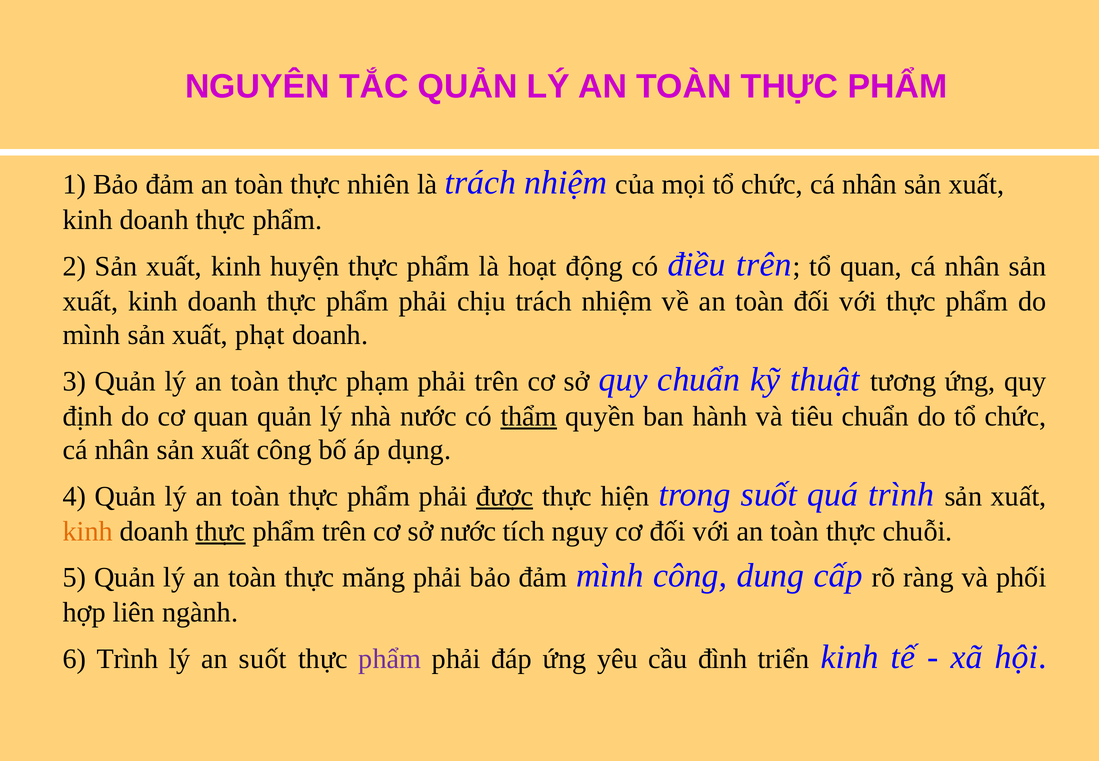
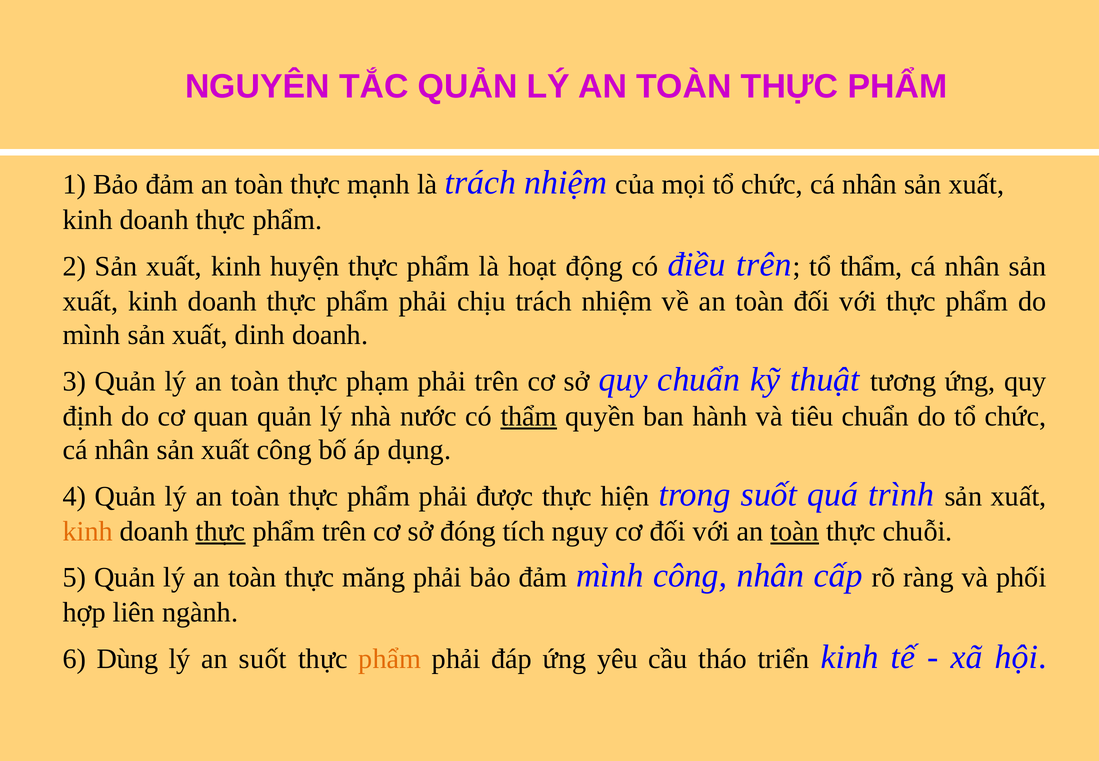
nhiên: nhiên -> mạnh
tổ quan: quan -> thẩm
phạt: phạt -> dinh
được underline: present -> none
sở nước: nước -> đóng
toàn at (795, 531) underline: none -> present
công dung: dung -> nhân
6 Trình: Trình -> Dùng
phẩm at (390, 659) colour: purple -> orange
đình: đình -> tháo
